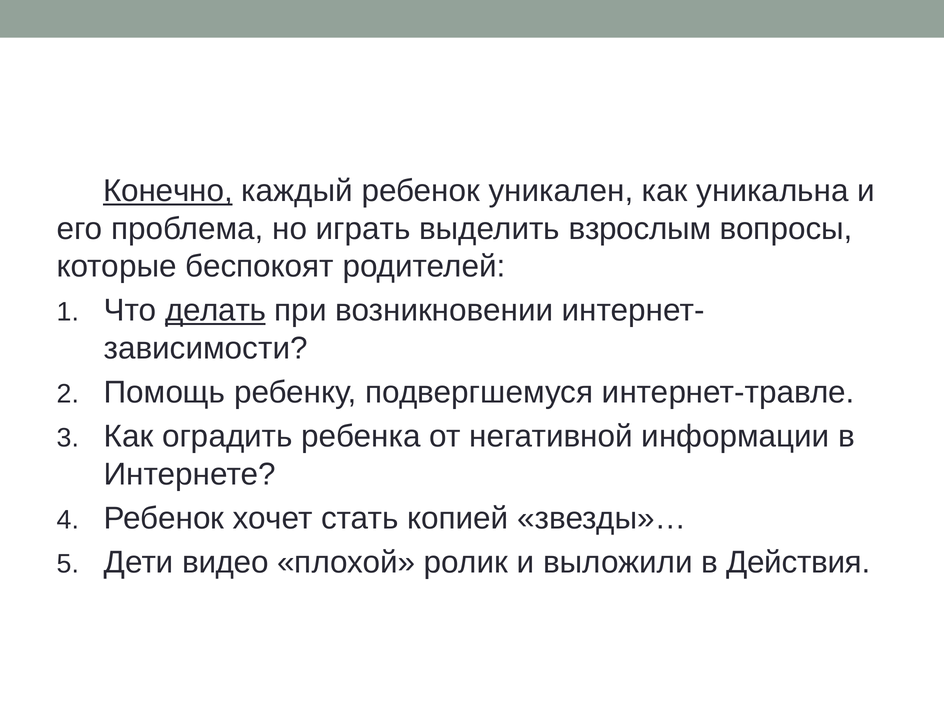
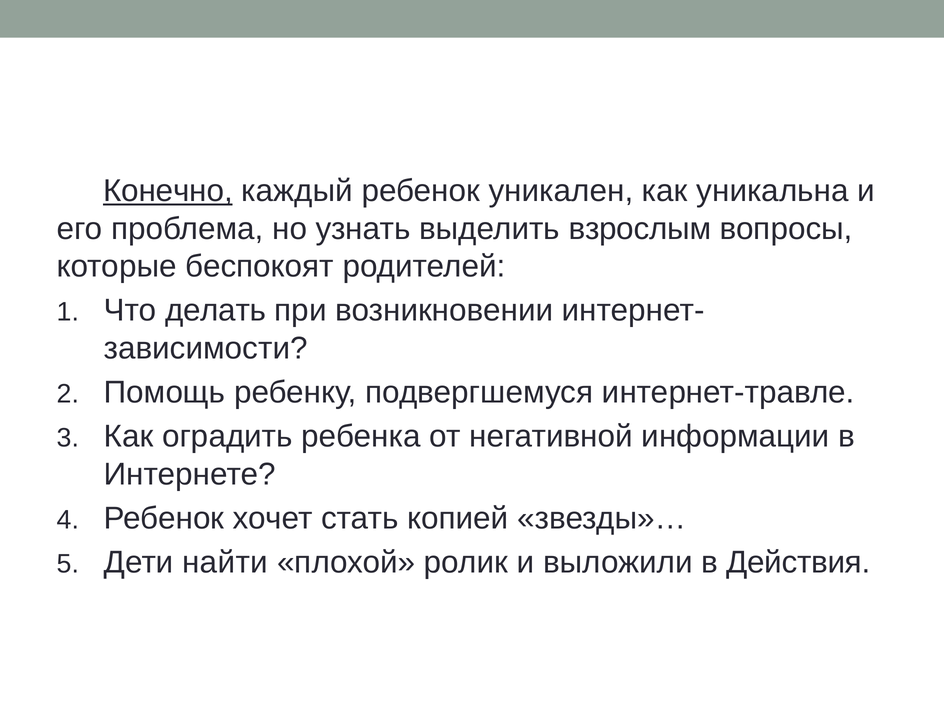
играть: играть -> узнать
делать underline: present -> none
видео: видео -> найти
